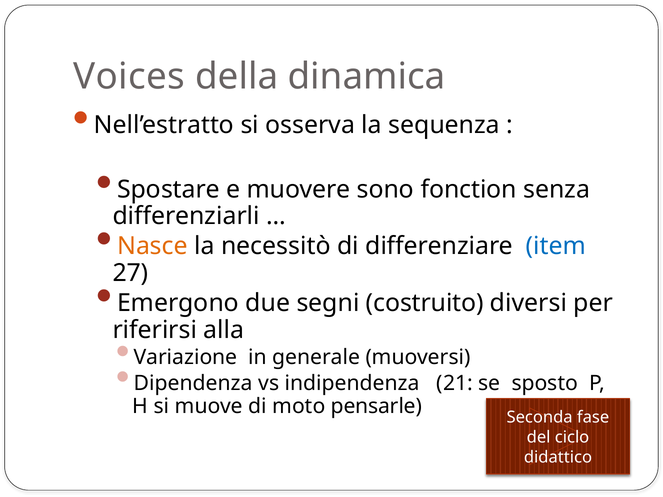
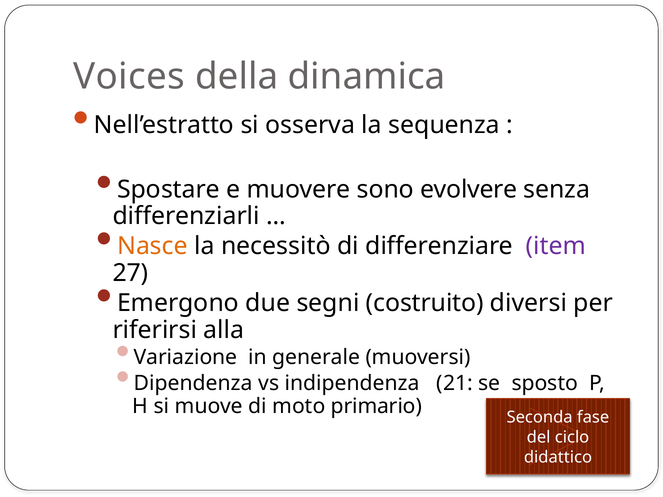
fonction: fonction -> evolvere
item colour: blue -> purple
pensarle: pensarle -> primario
